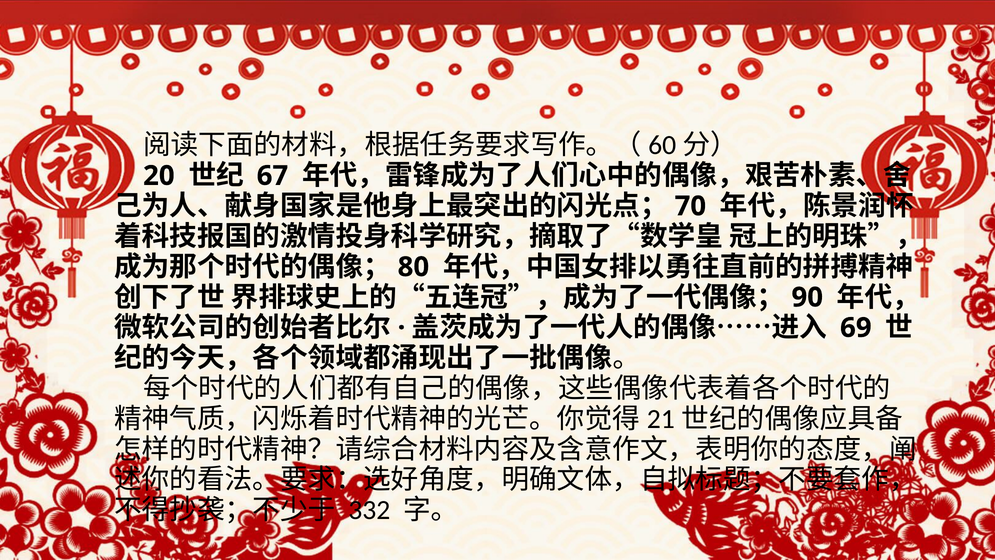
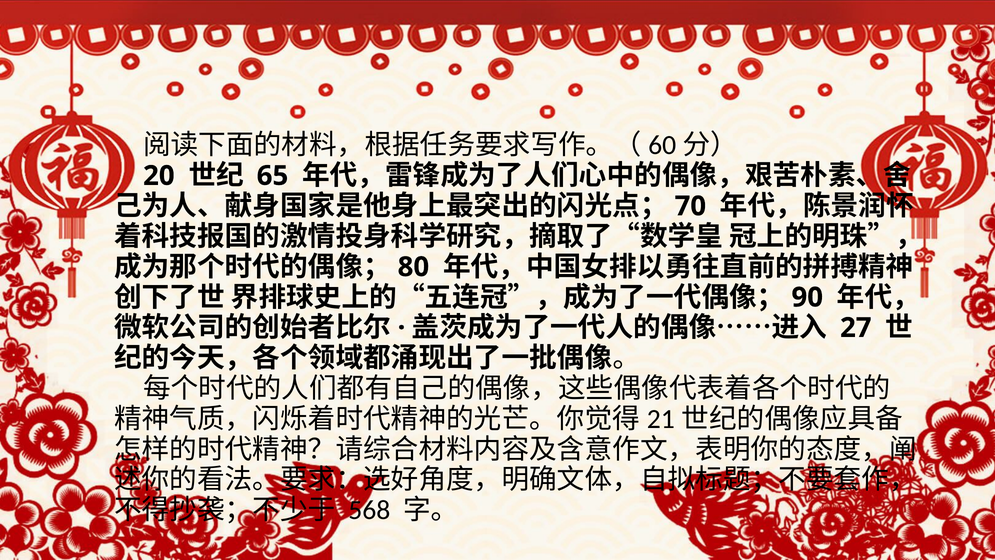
67: 67 -> 65
69: 69 -> 27
332: 332 -> 568
